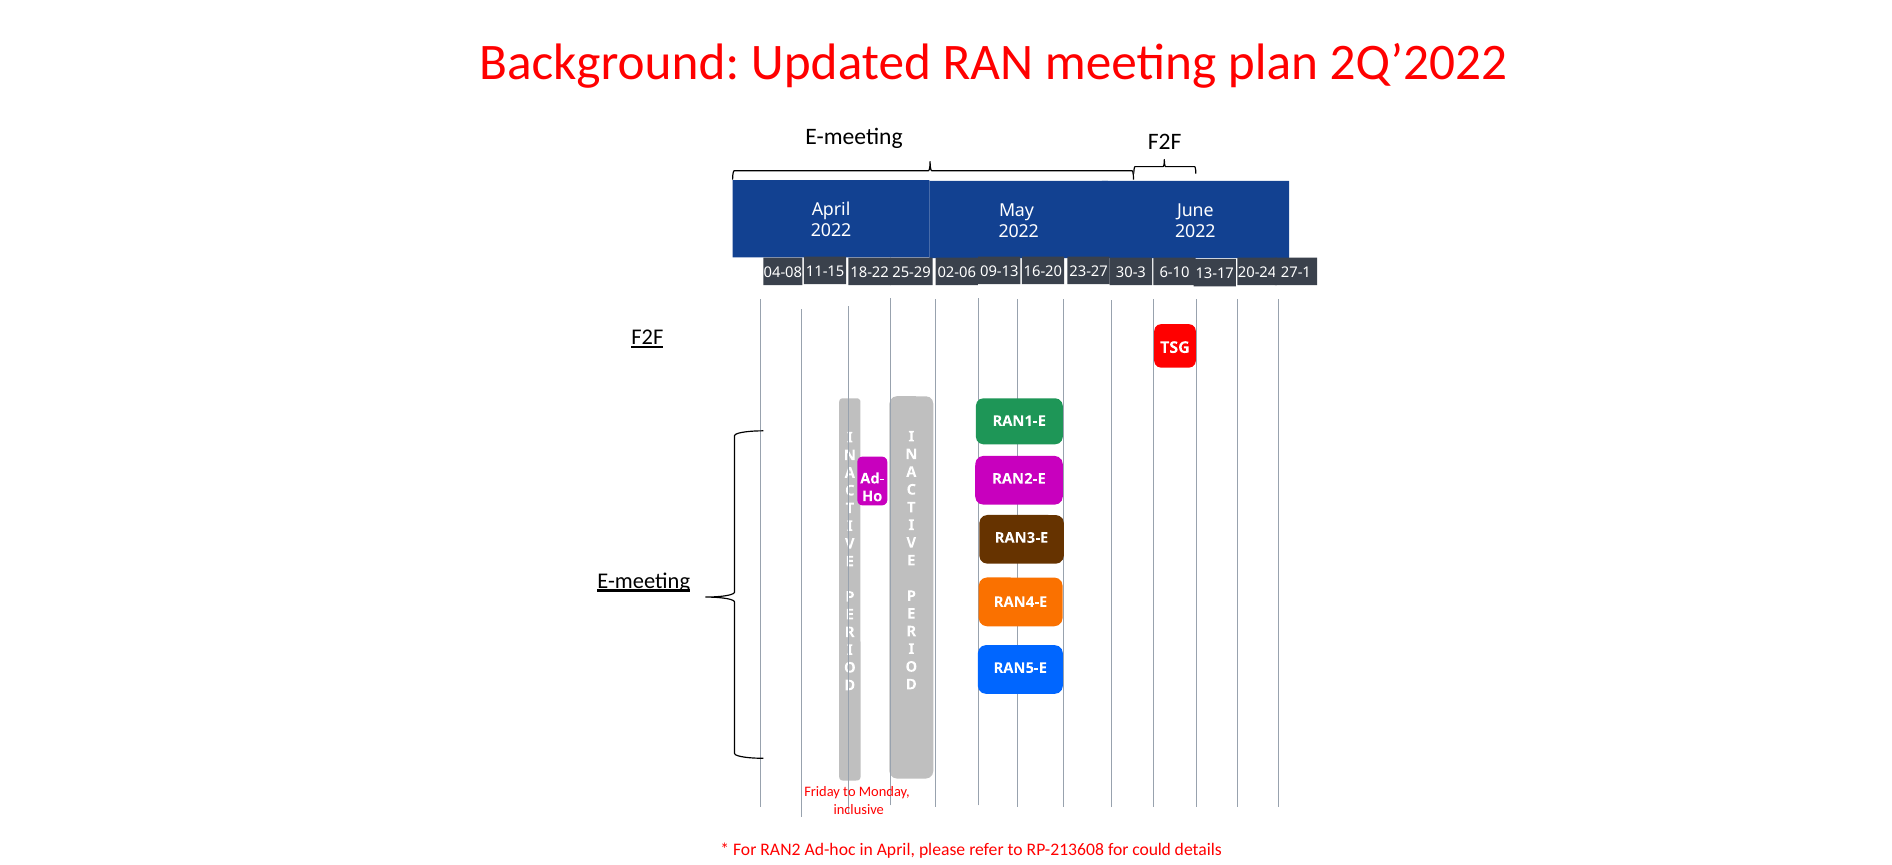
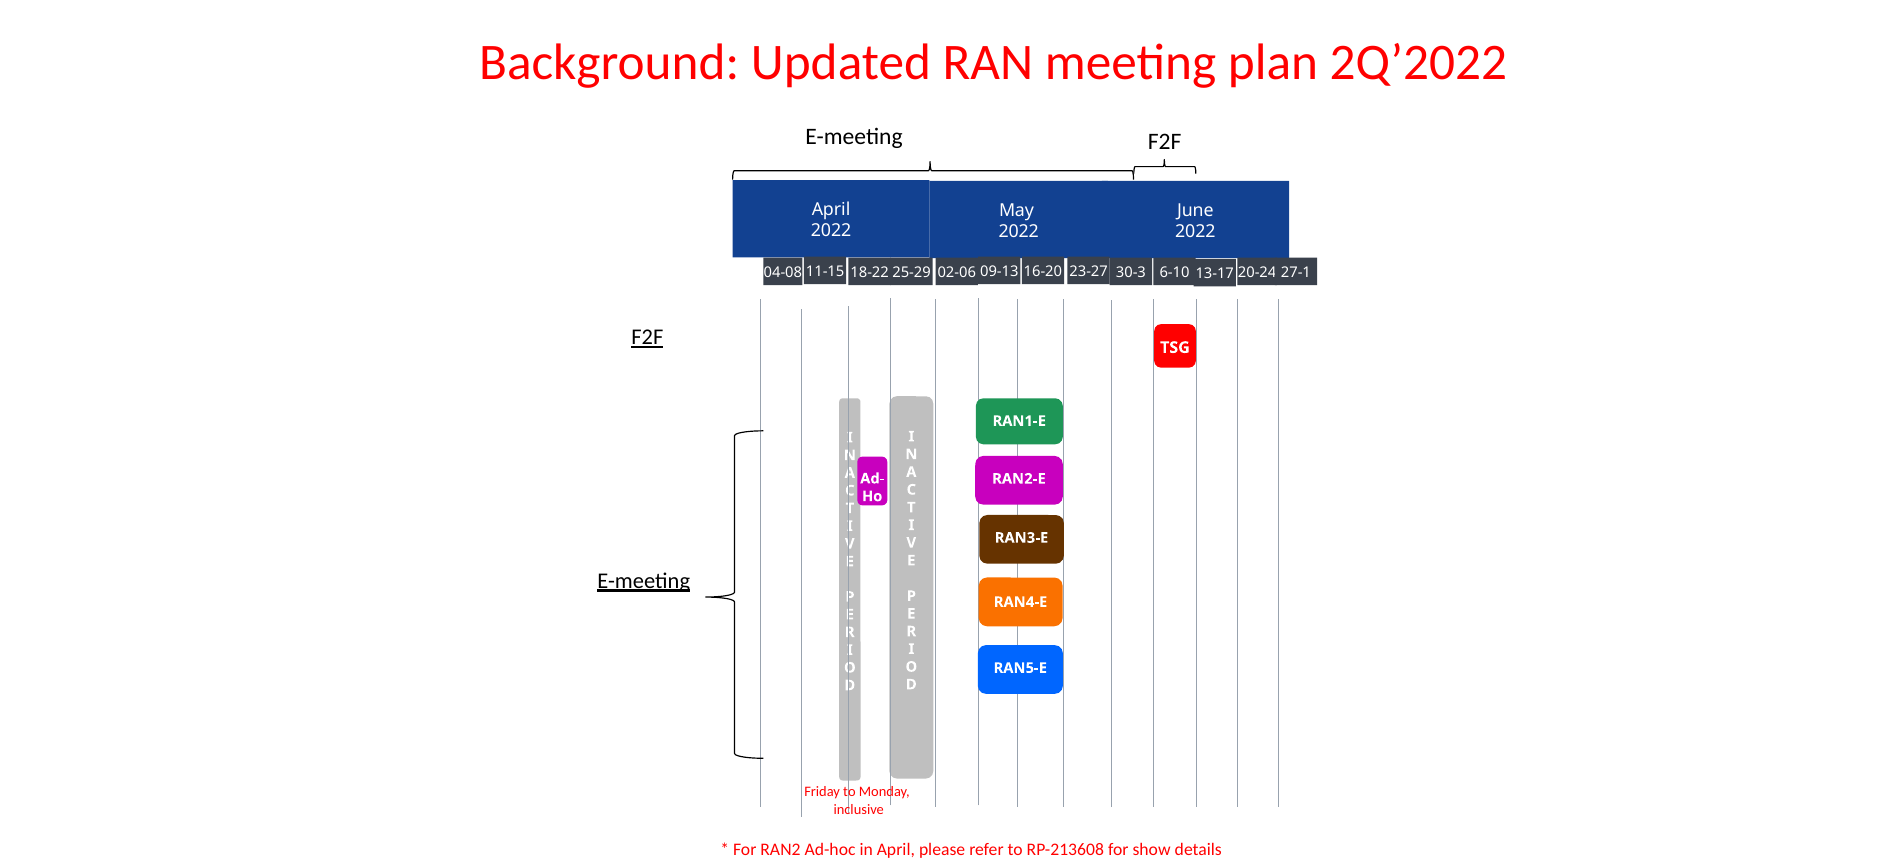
could: could -> show
